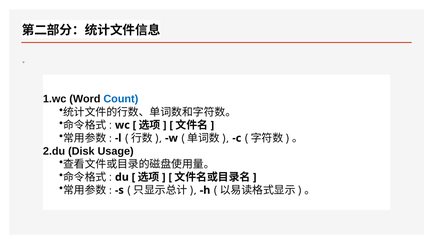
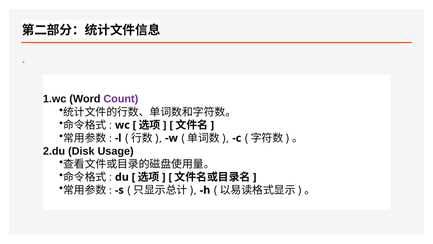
Count colour: blue -> purple
